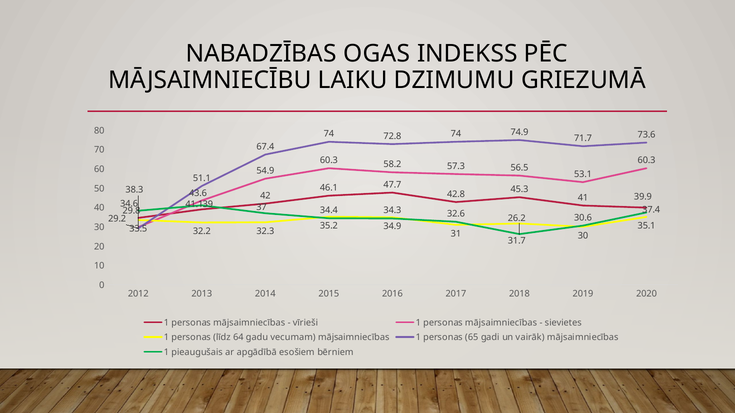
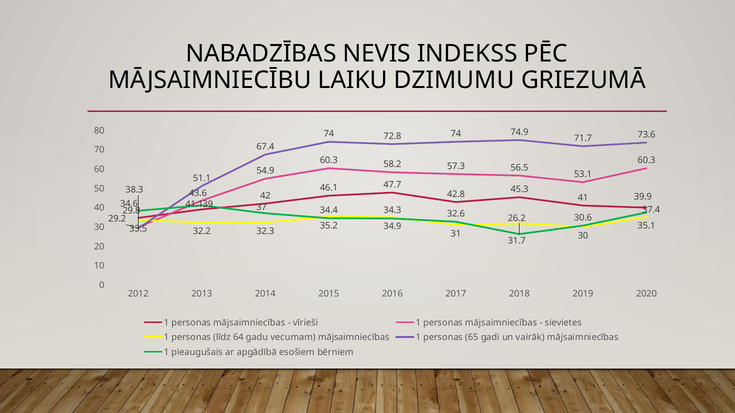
OGAS: OGAS -> NEVIS
